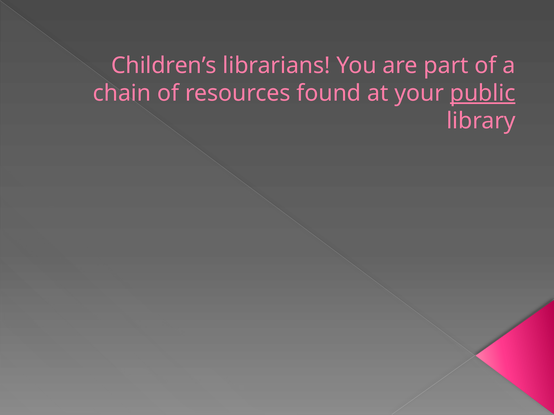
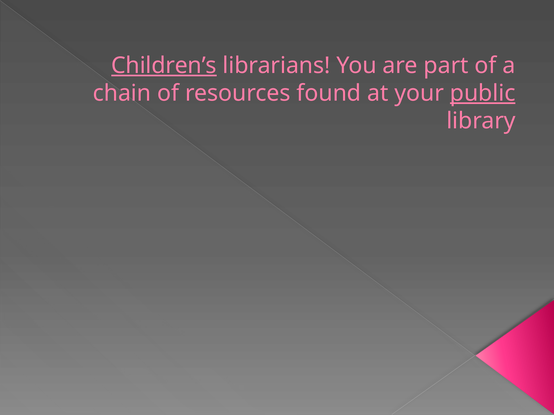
Children’s underline: none -> present
